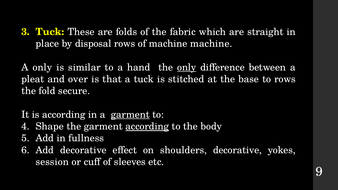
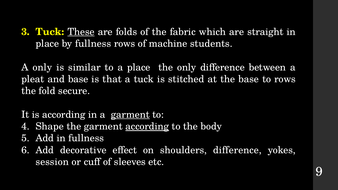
These underline: none -> present
by disposal: disposal -> fullness
machine machine: machine -> students
a hand: hand -> place
only at (187, 67) underline: present -> none
and over: over -> base
shoulders decorative: decorative -> difference
